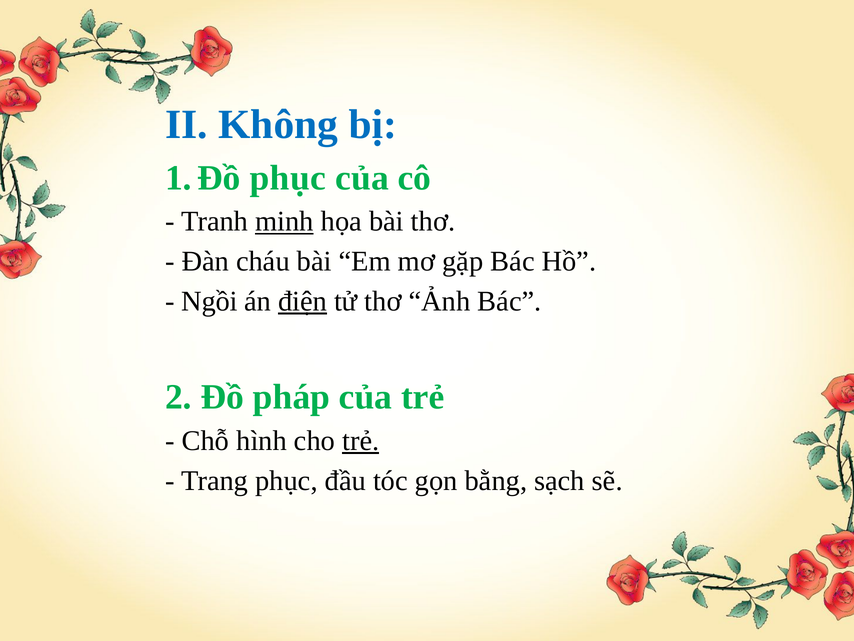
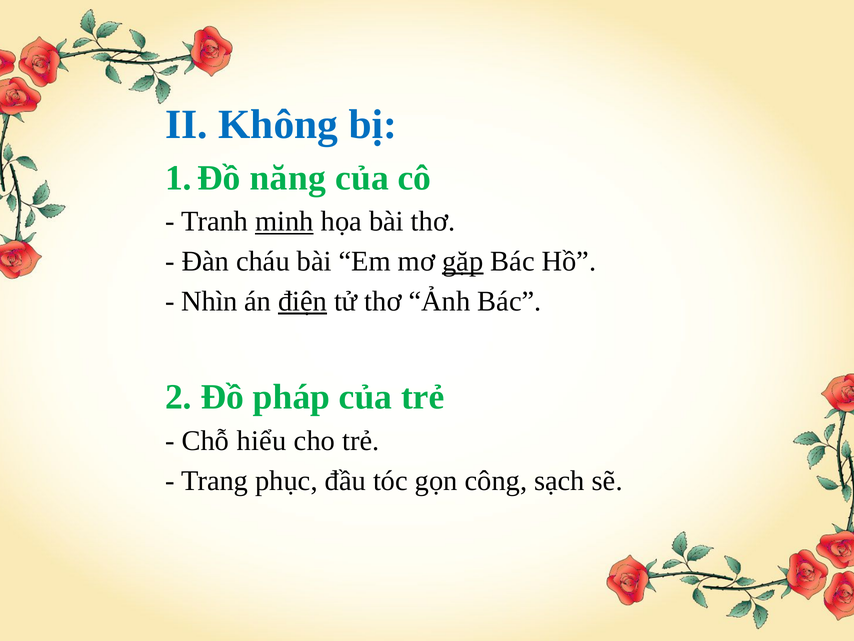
phục at (288, 178): phục -> năng
gặp underline: none -> present
Ngồi: Ngồi -> Nhìn
hình: hình -> hiểu
trẻ at (361, 440) underline: present -> none
bằng: bằng -> công
